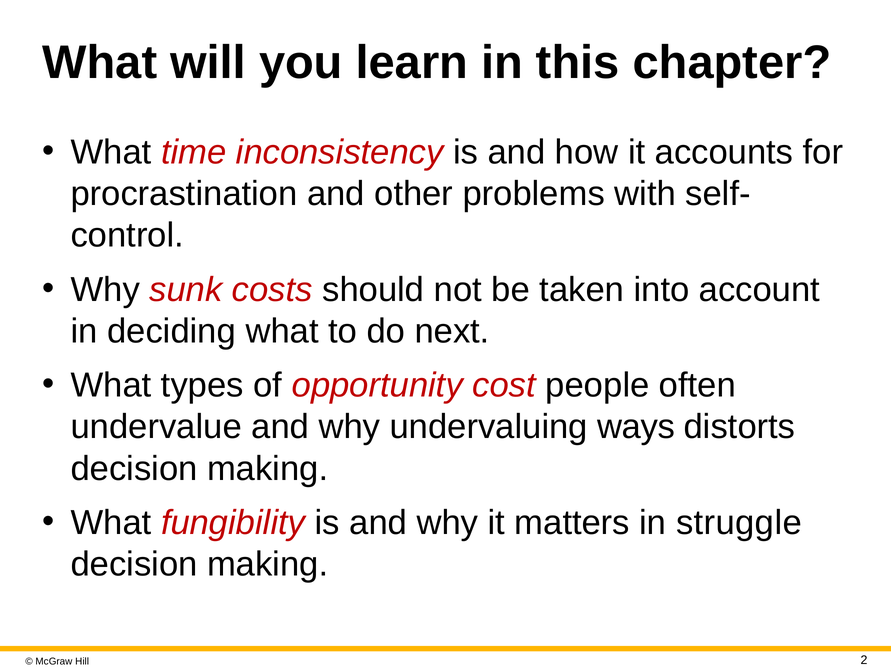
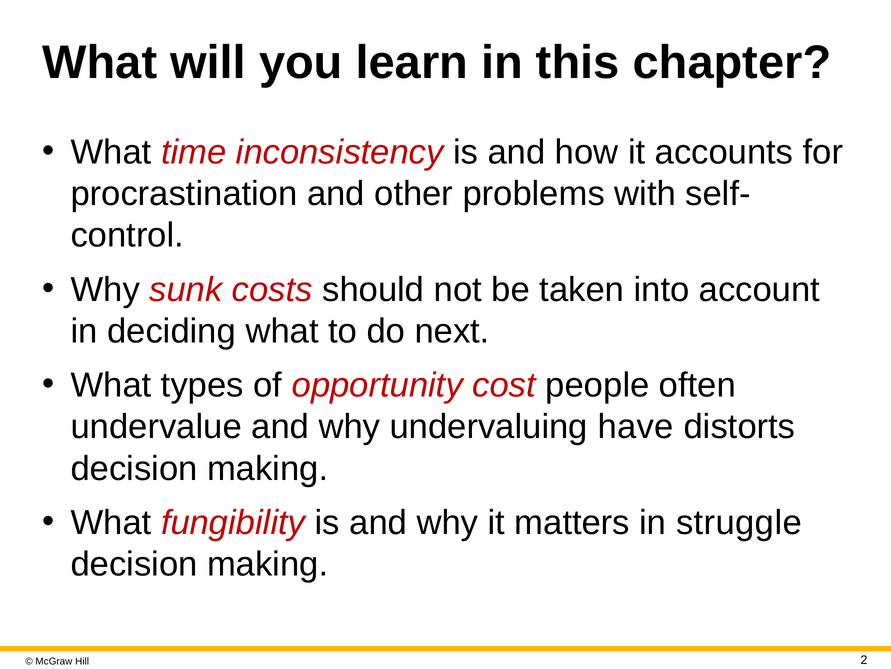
ways: ways -> have
